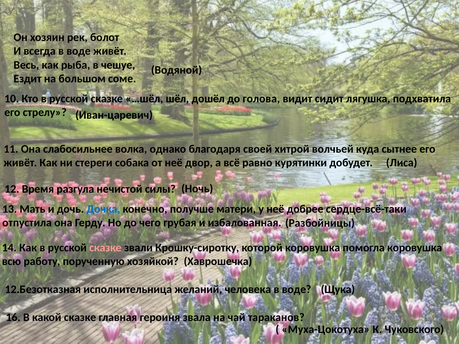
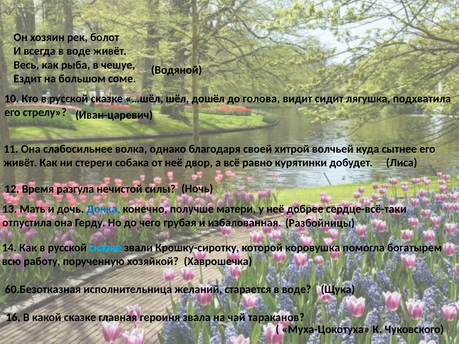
сказке at (105, 248) colour: pink -> light blue
помогла коровушка: коровушка -> богатырем
12.Безотказная: 12.Безотказная -> 60.Безотказная
человека: человека -> старается
